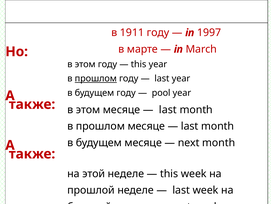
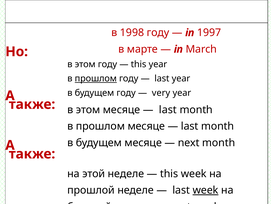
1911: 1911 -> 1998
pool: pool -> very
week at (206, 190) underline: none -> present
